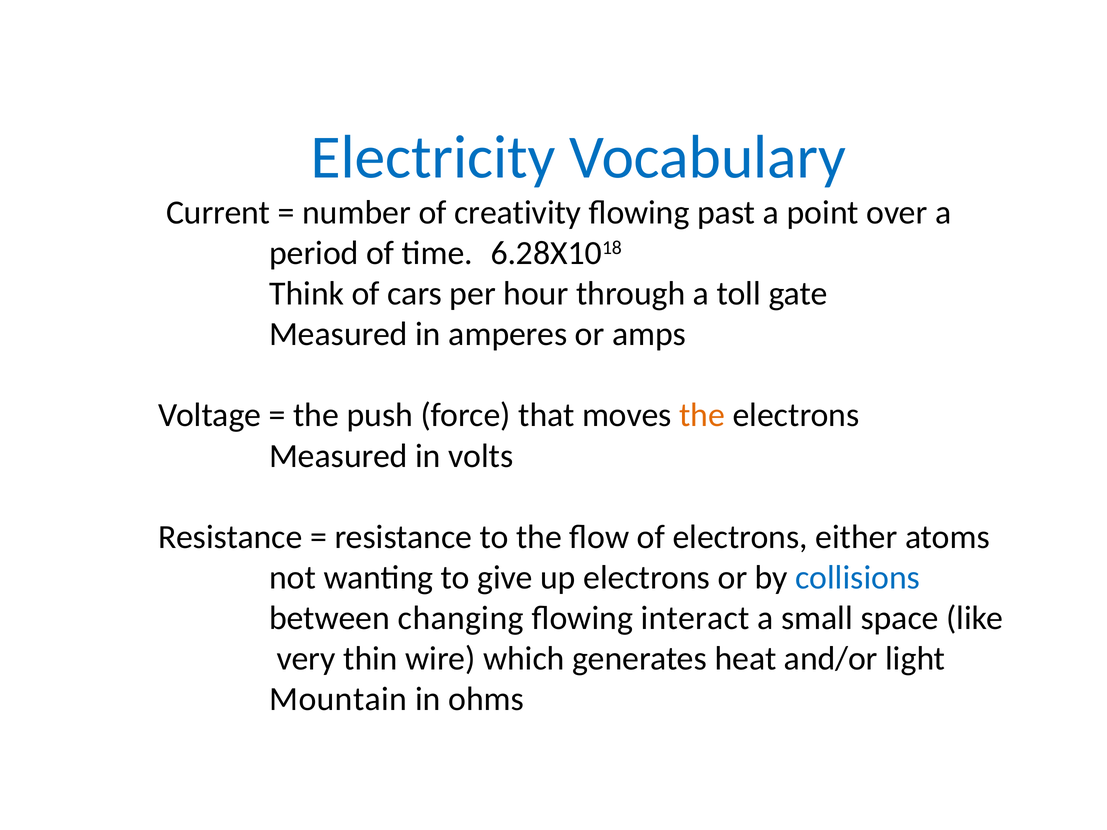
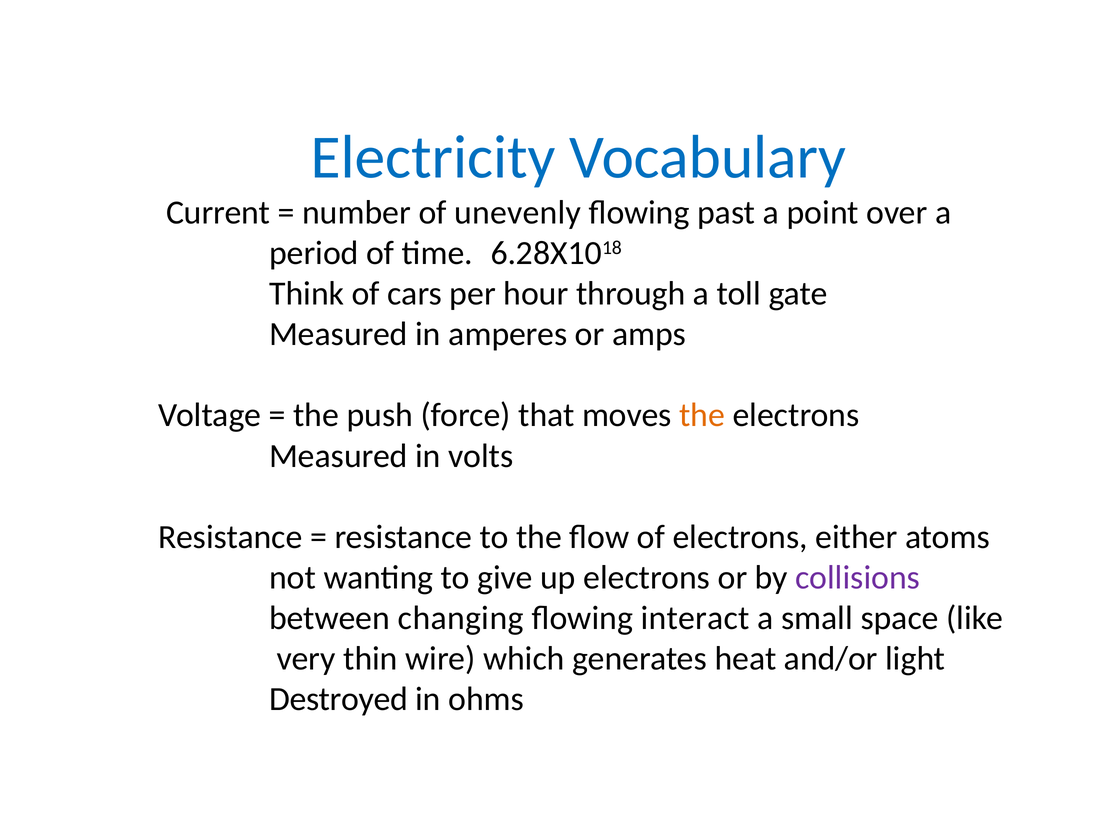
creativity: creativity -> unevenly
collisions colour: blue -> purple
Mountain: Mountain -> Destroyed
